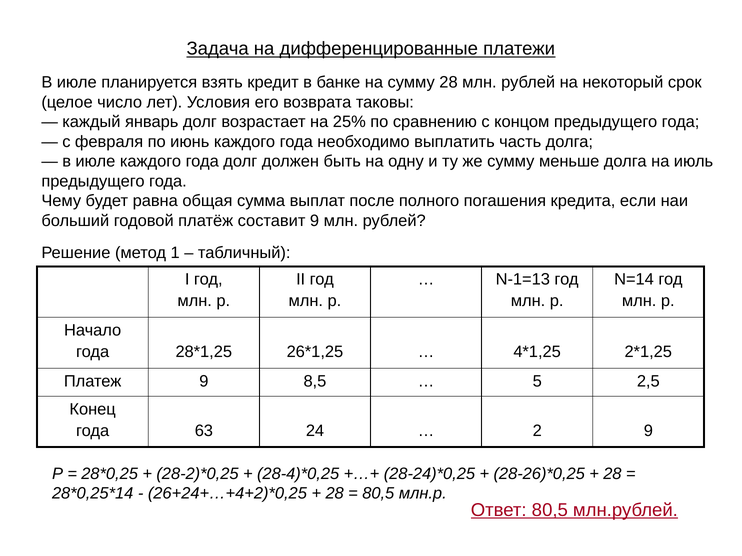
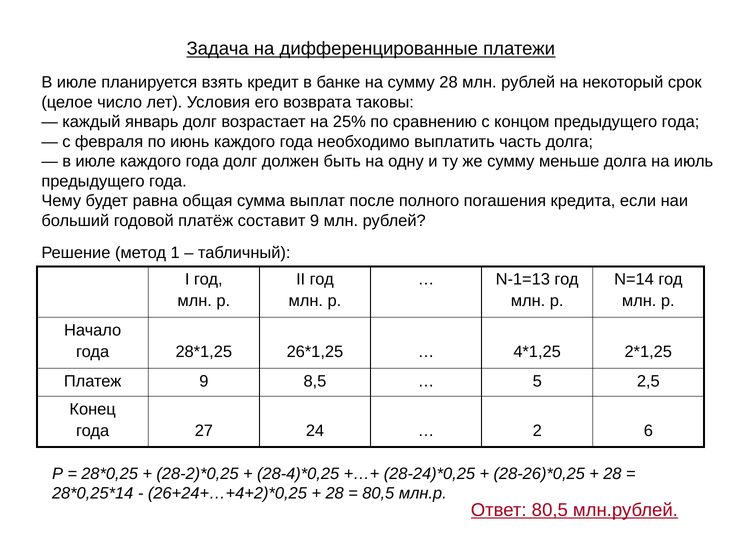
63: 63 -> 27
2 9: 9 -> 6
